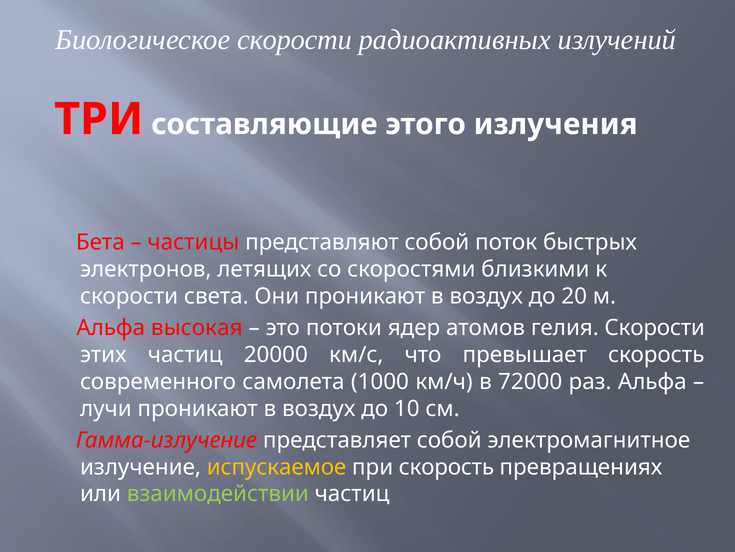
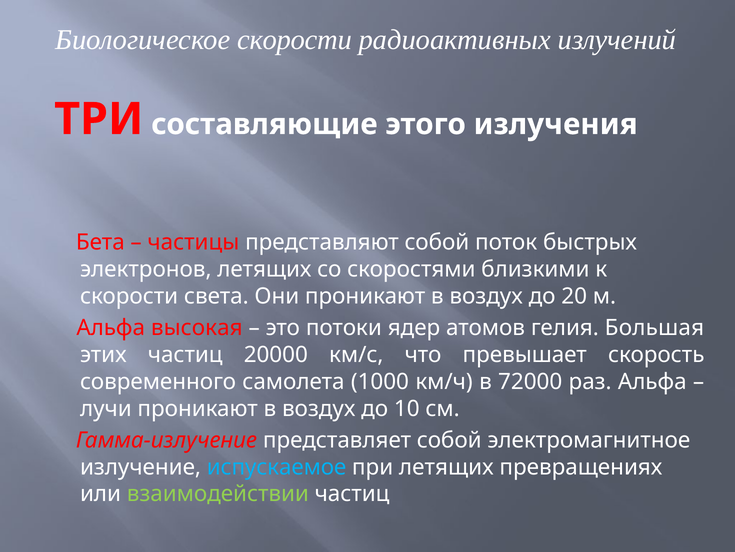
гелия Скорости: Скорости -> Большая
испускаемое colour: yellow -> light blue
при скорость: скорость -> летящих
